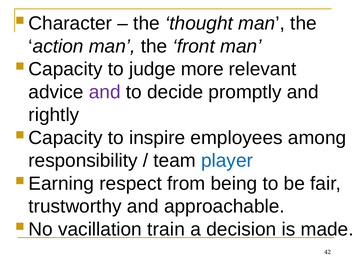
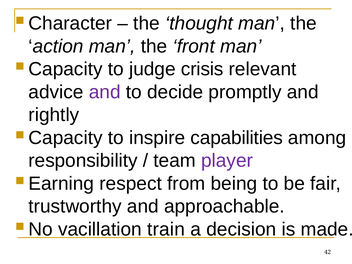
more: more -> crisis
employees: employees -> capabilities
player colour: blue -> purple
